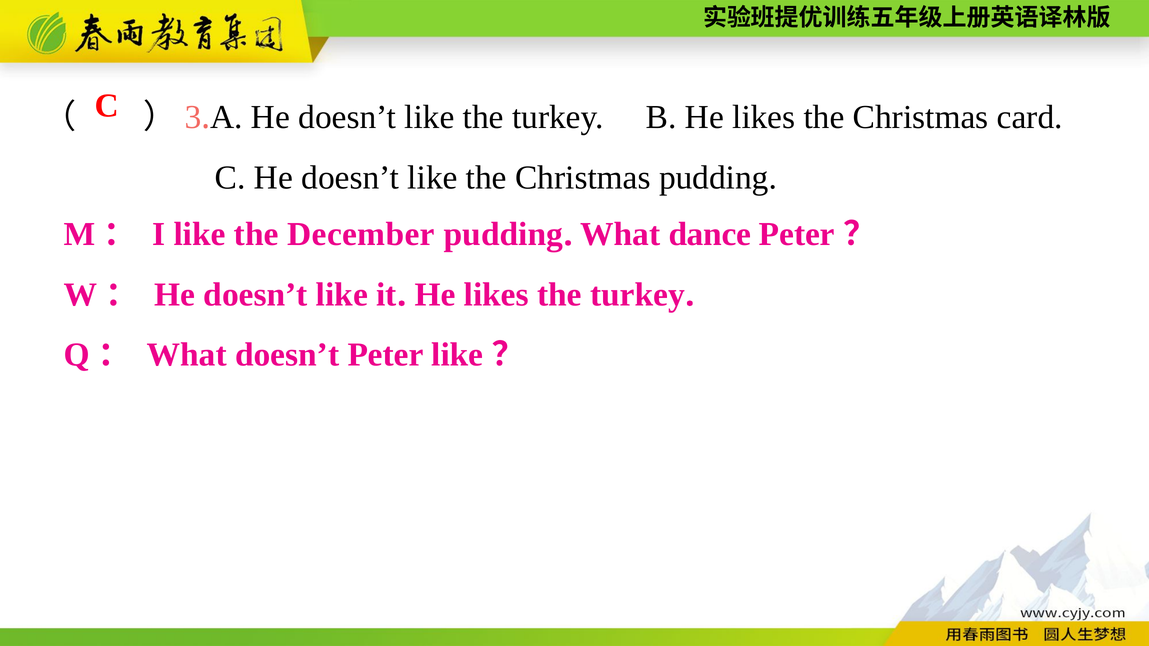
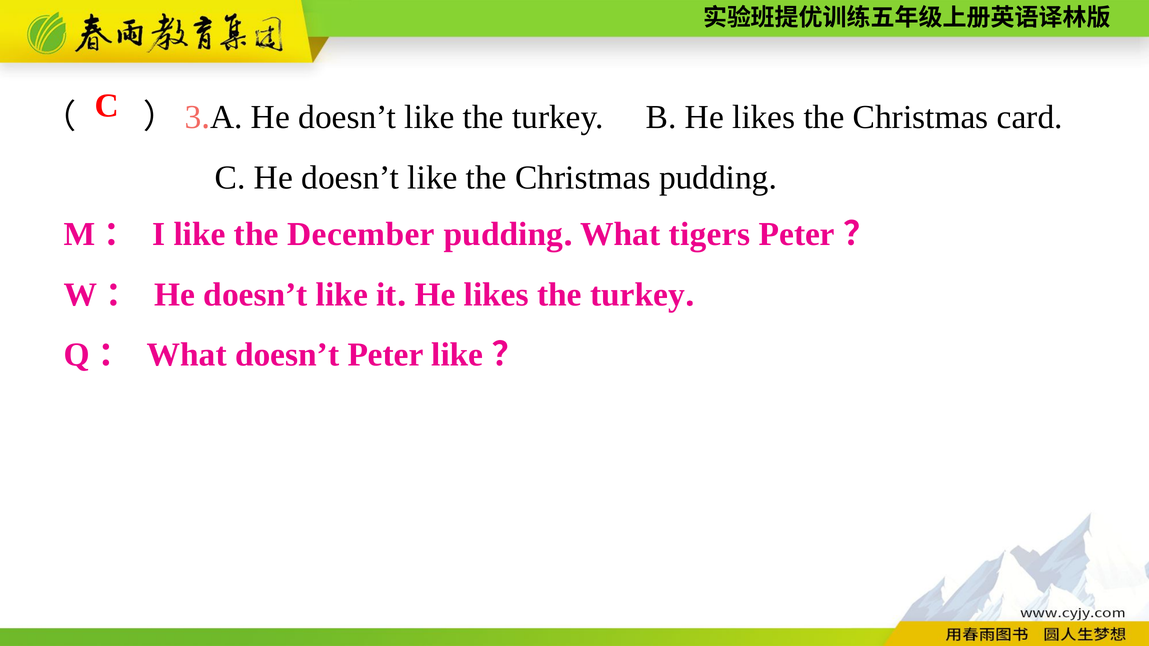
dance: dance -> tigers
